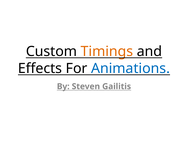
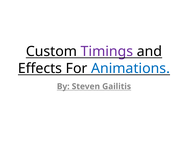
Timings colour: orange -> purple
